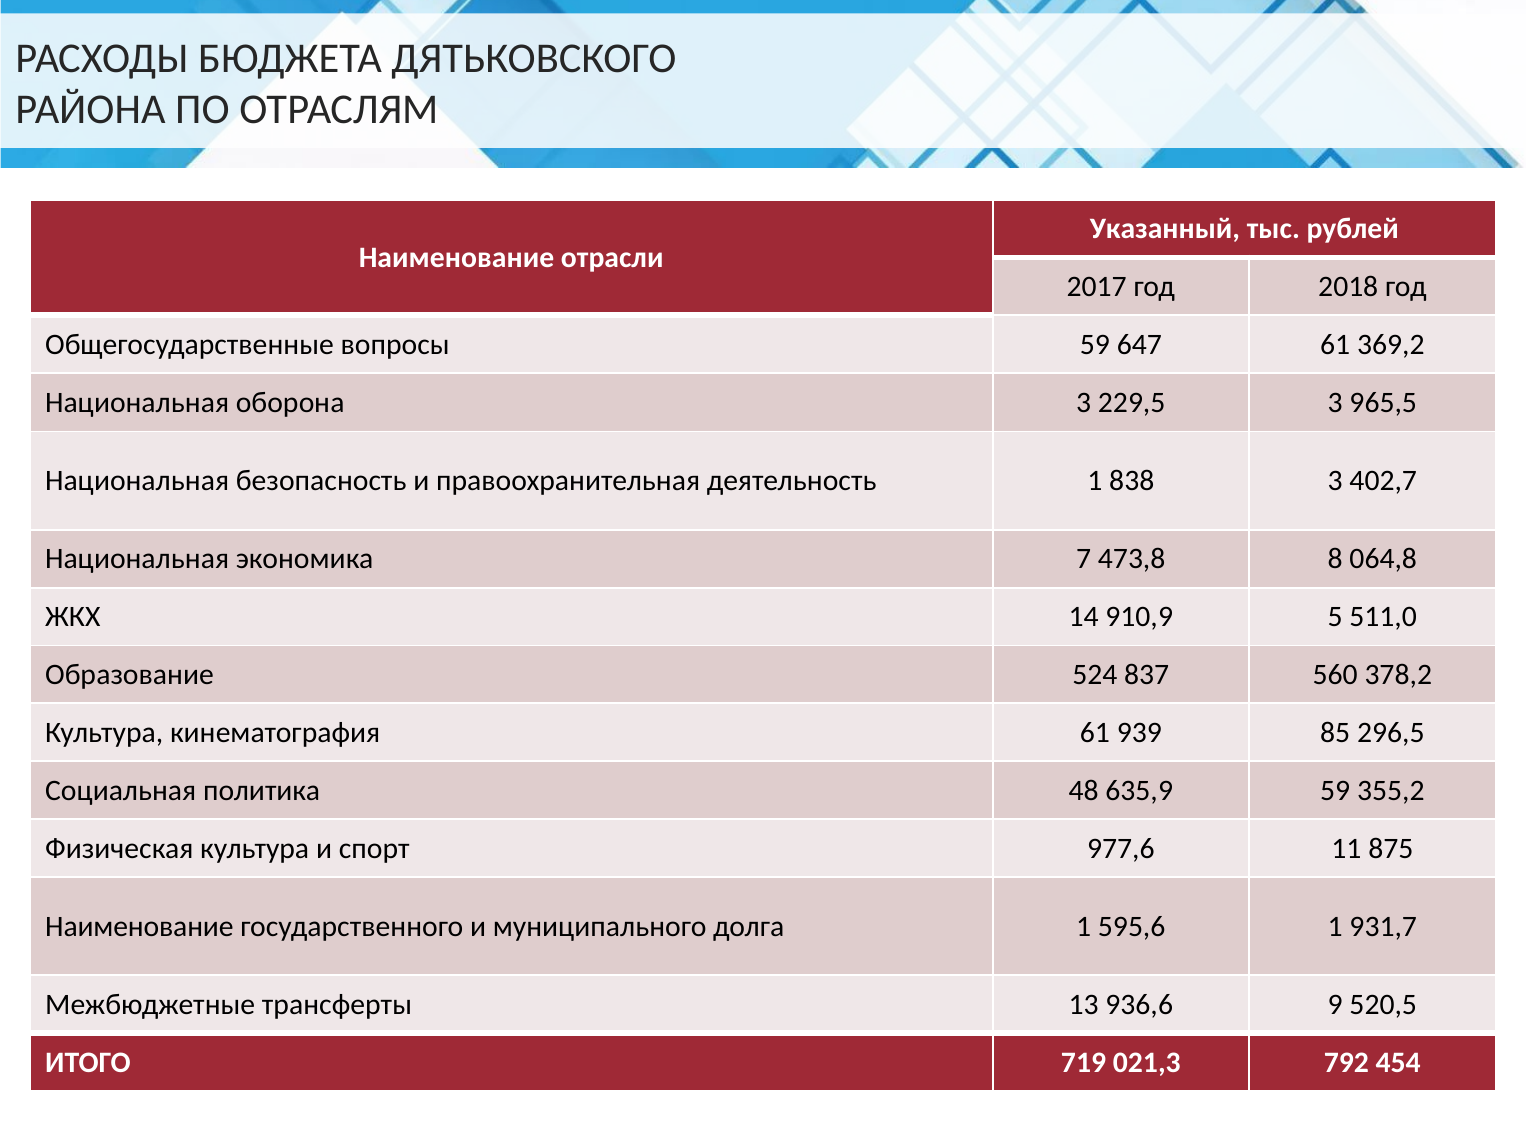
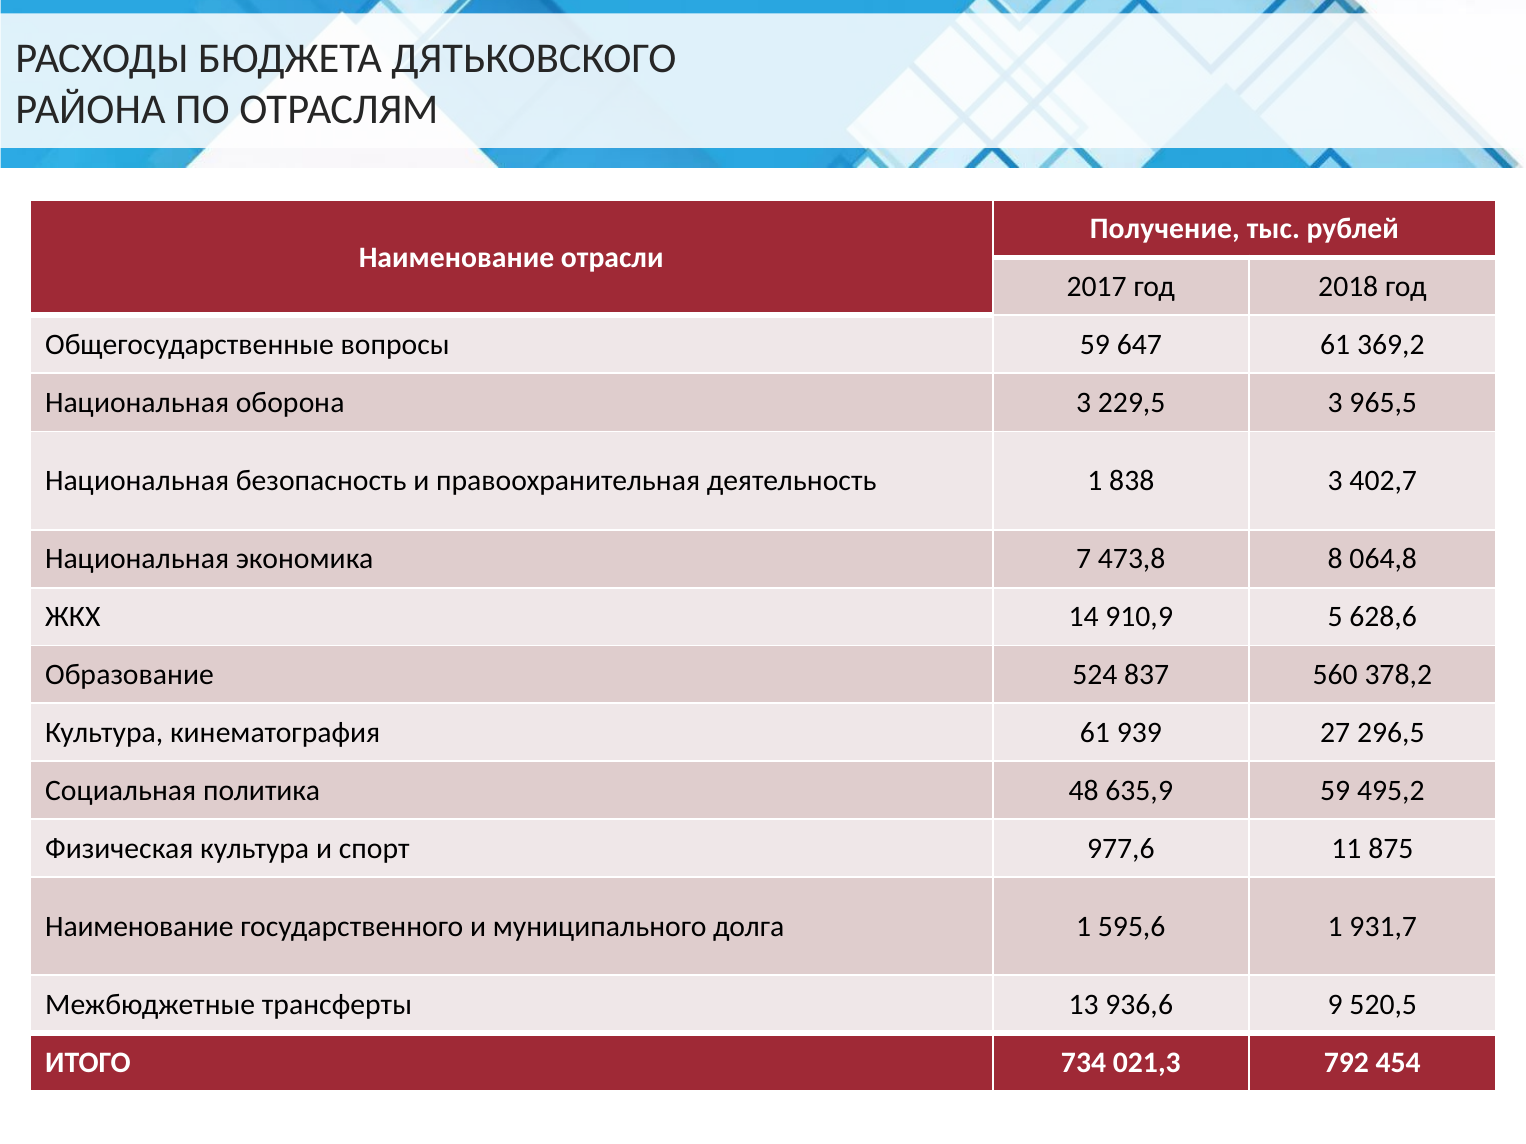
Указанный: Указанный -> Получение
511,0: 511,0 -> 628,6
85: 85 -> 27
355,2: 355,2 -> 495,2
719: 719 -> 734
